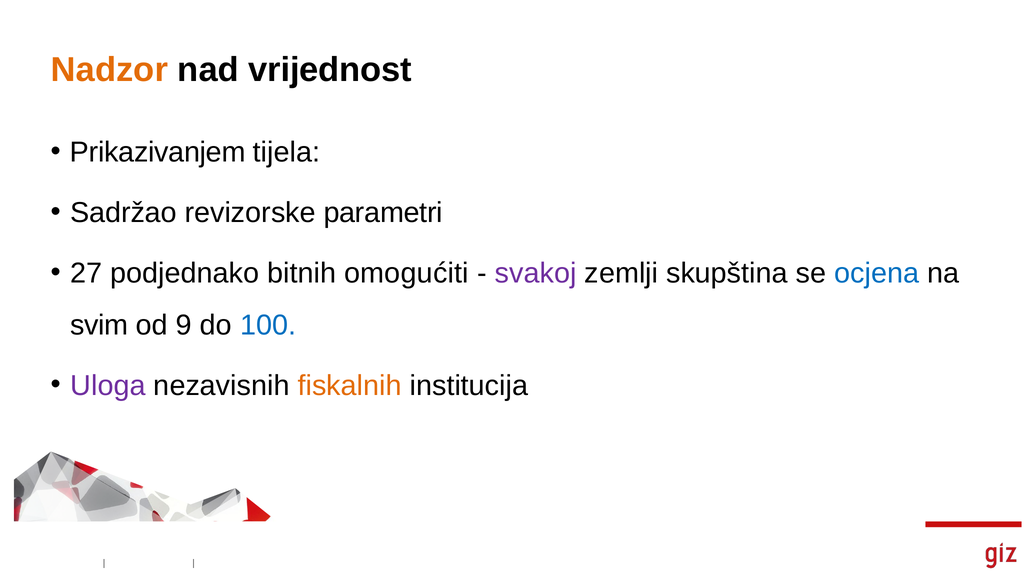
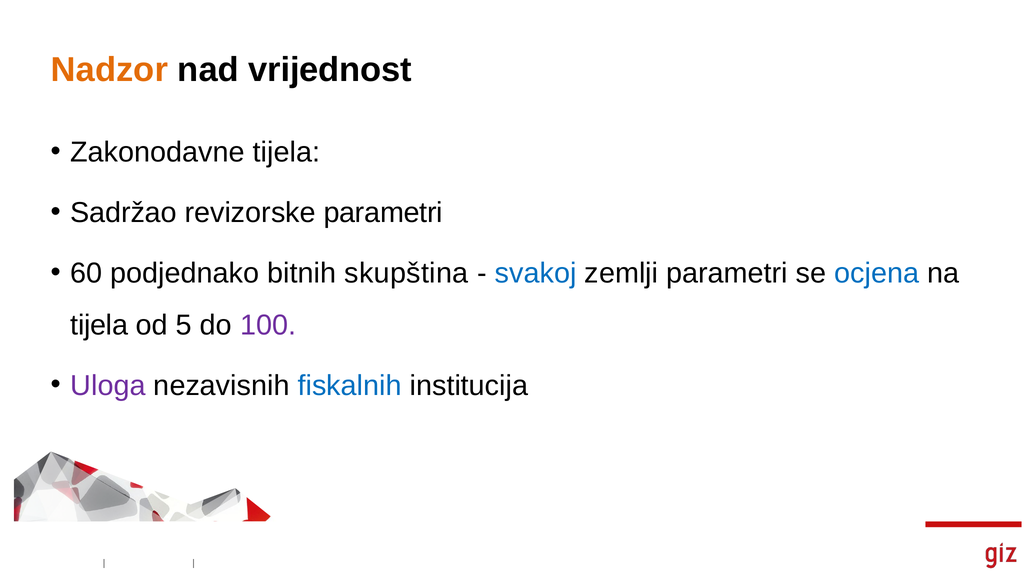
Prikazivanjem: Prikazivanjem -> Zakonodavne
27: 27 -> 60
omogućiti: omogućiti -> skupština
svakoj colour: purple -> blue
zemlji skupština: skupština -> parametri
svim at (99, 325): svim -> tijela
9: 9 -> 5
100 colour: blue -> purple
fiskalnih colour: orange -> blue
